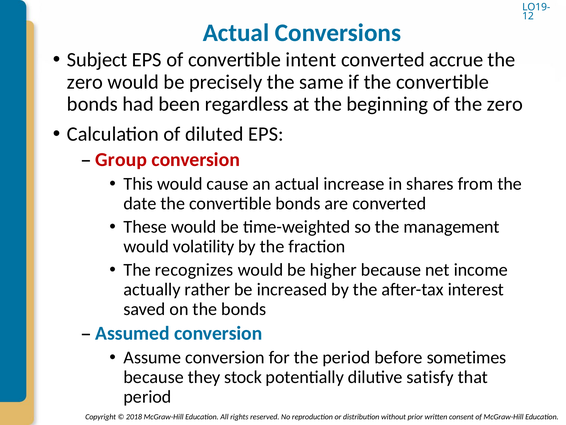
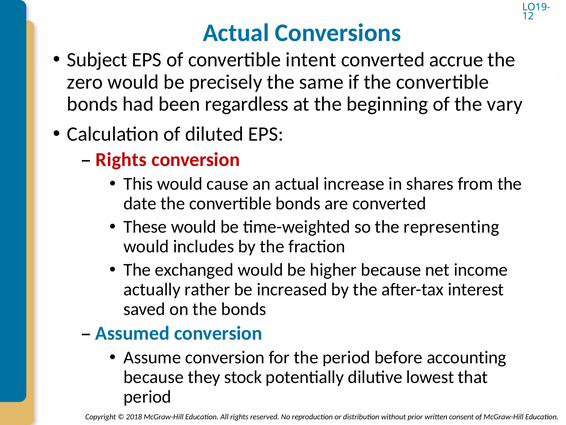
of the zero: zero -> vary
Group at (121, 159): Group -> Rights
management: management -> representing
volatility: volatility -> includes
recognizes: recognizes -> exchanged
sometimes: sometimes -> accounting
satisfy: satisfy -> lowest
